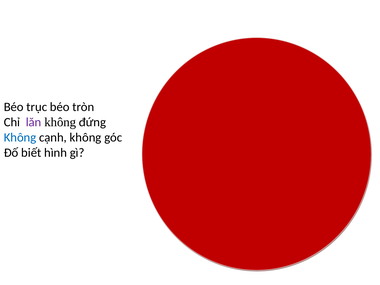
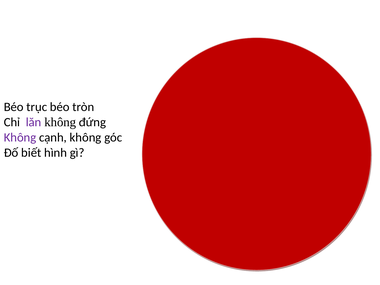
Không at (20, 137) colour: blue -> purple
